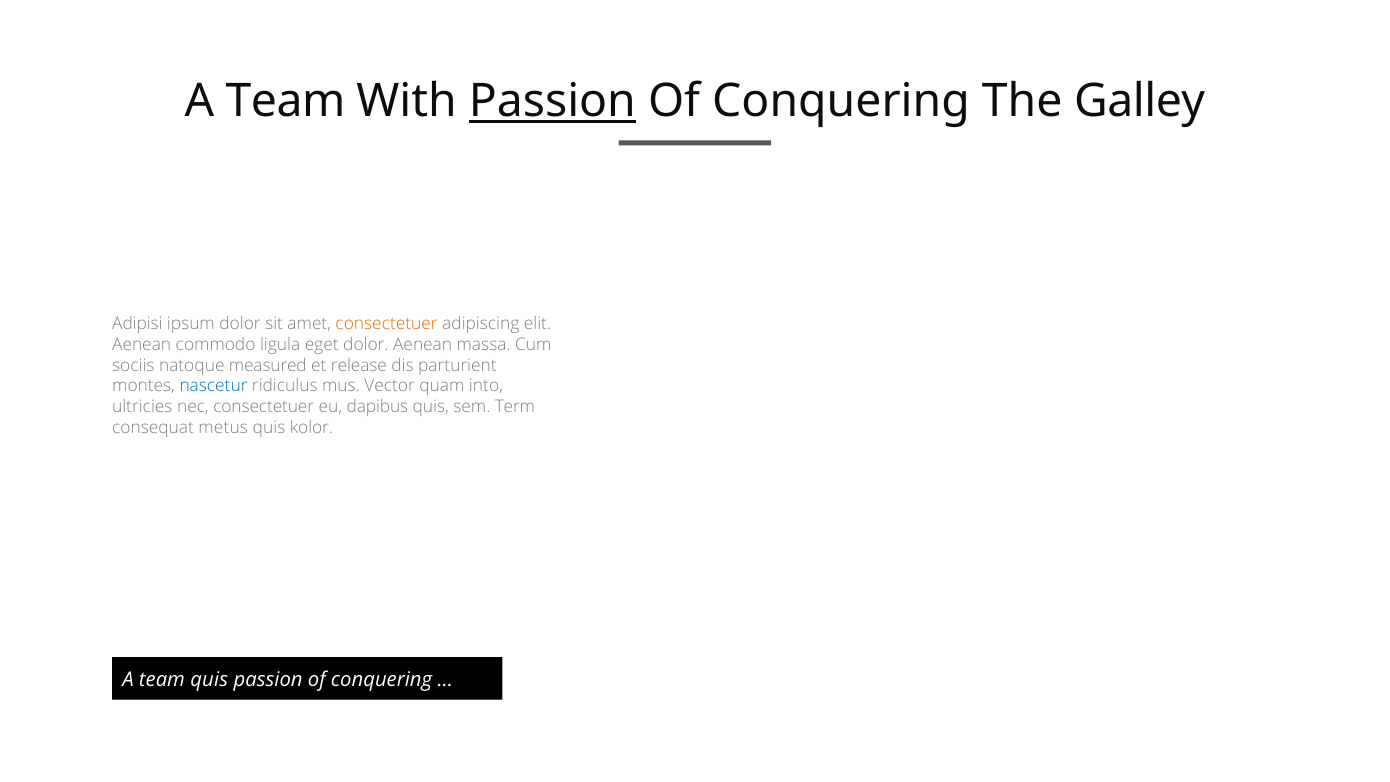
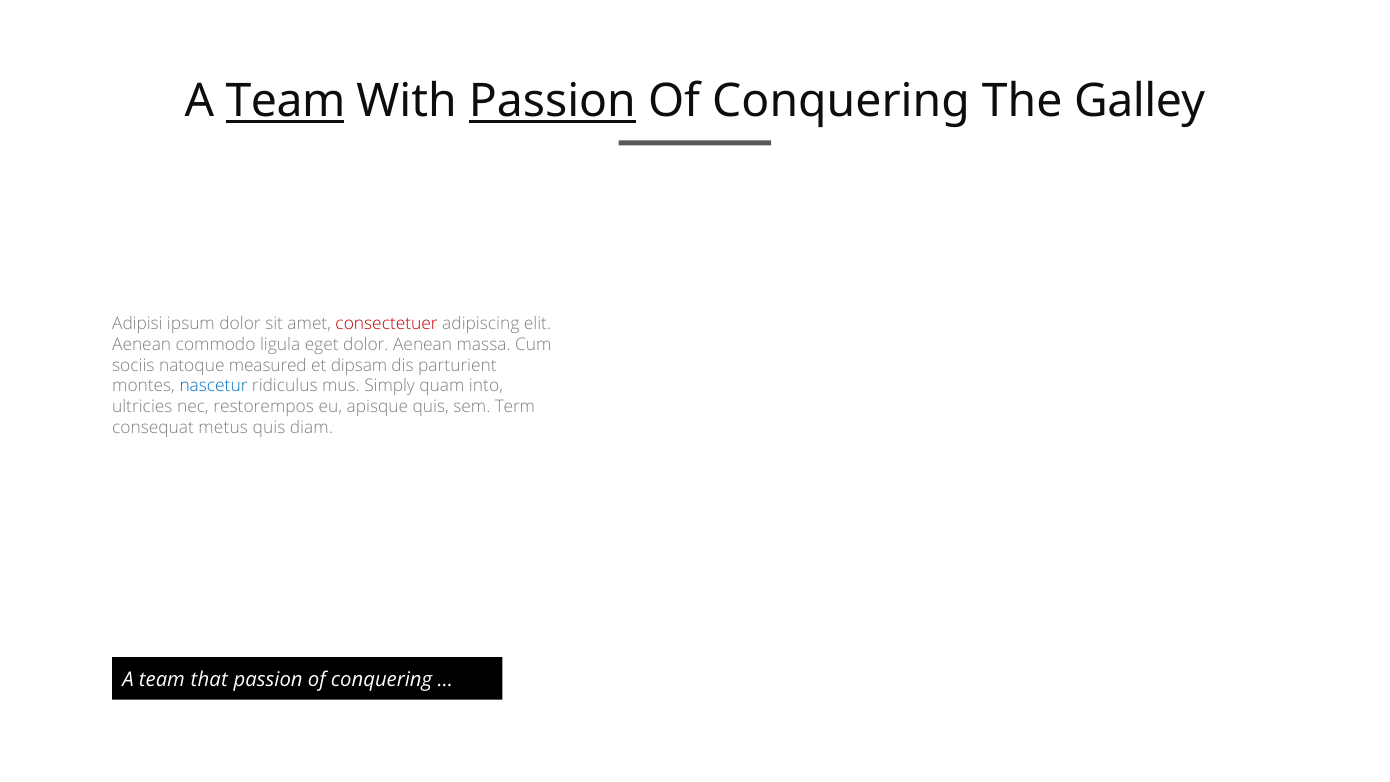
Team at (285, 102) underline: none -> present
consectetuer at (387, 324) colour: orange -> red
release: release -> dipsam
Vector: Vector -> Simply
nec consectetuer: consectetuer -> restorempos
dapibus: dapibus -> apisque
kolor: kolor -> diam
team quis: quis -> that
